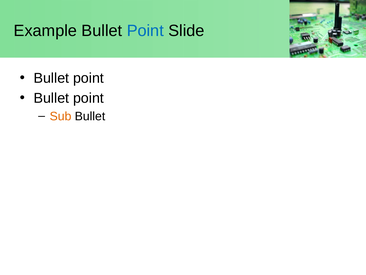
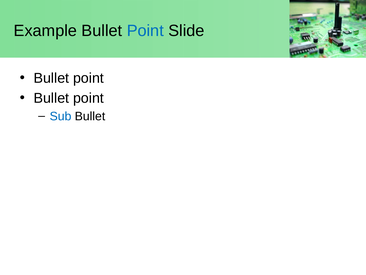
Sub colour: orange -> blue
